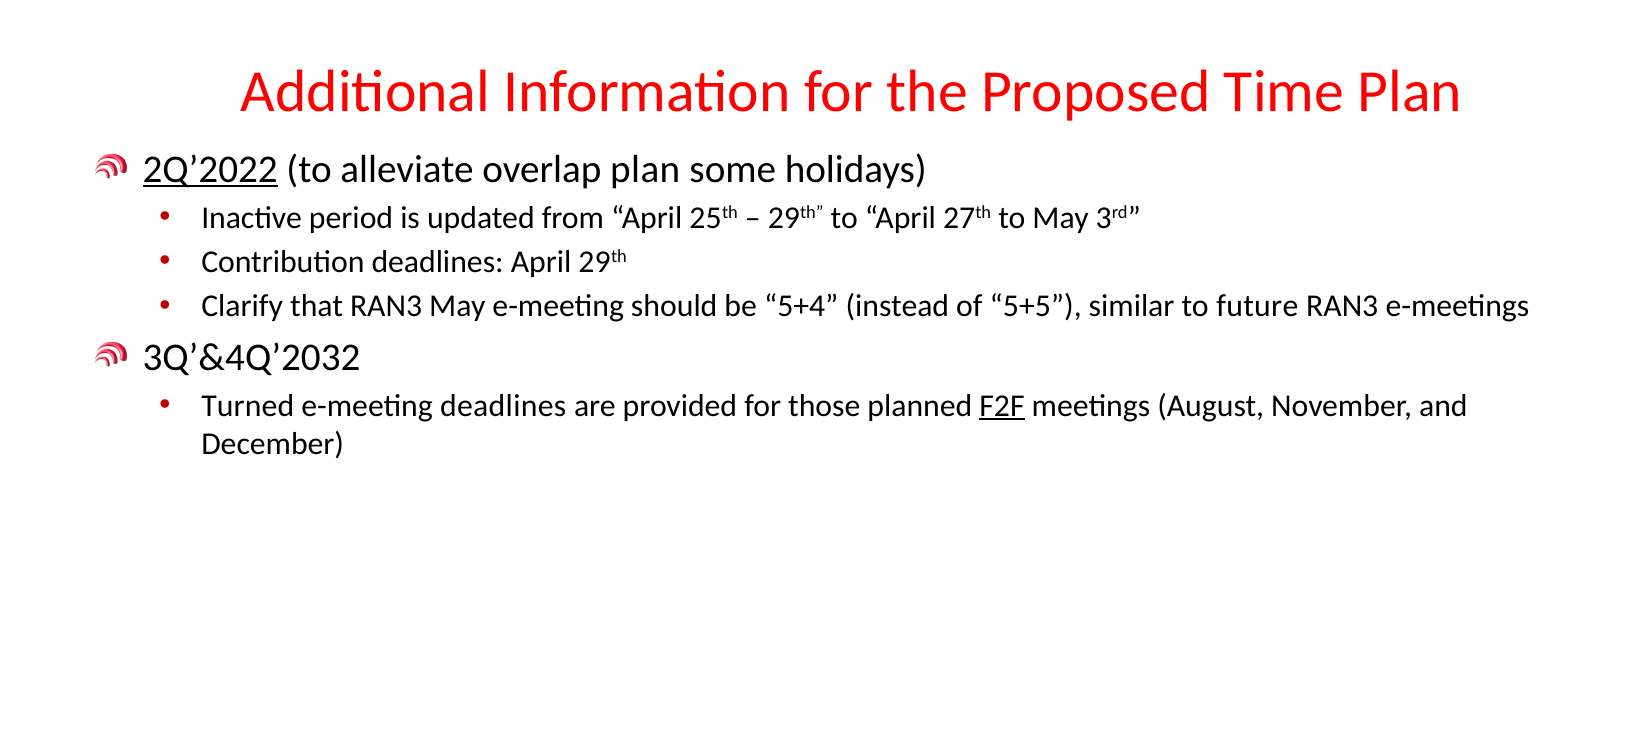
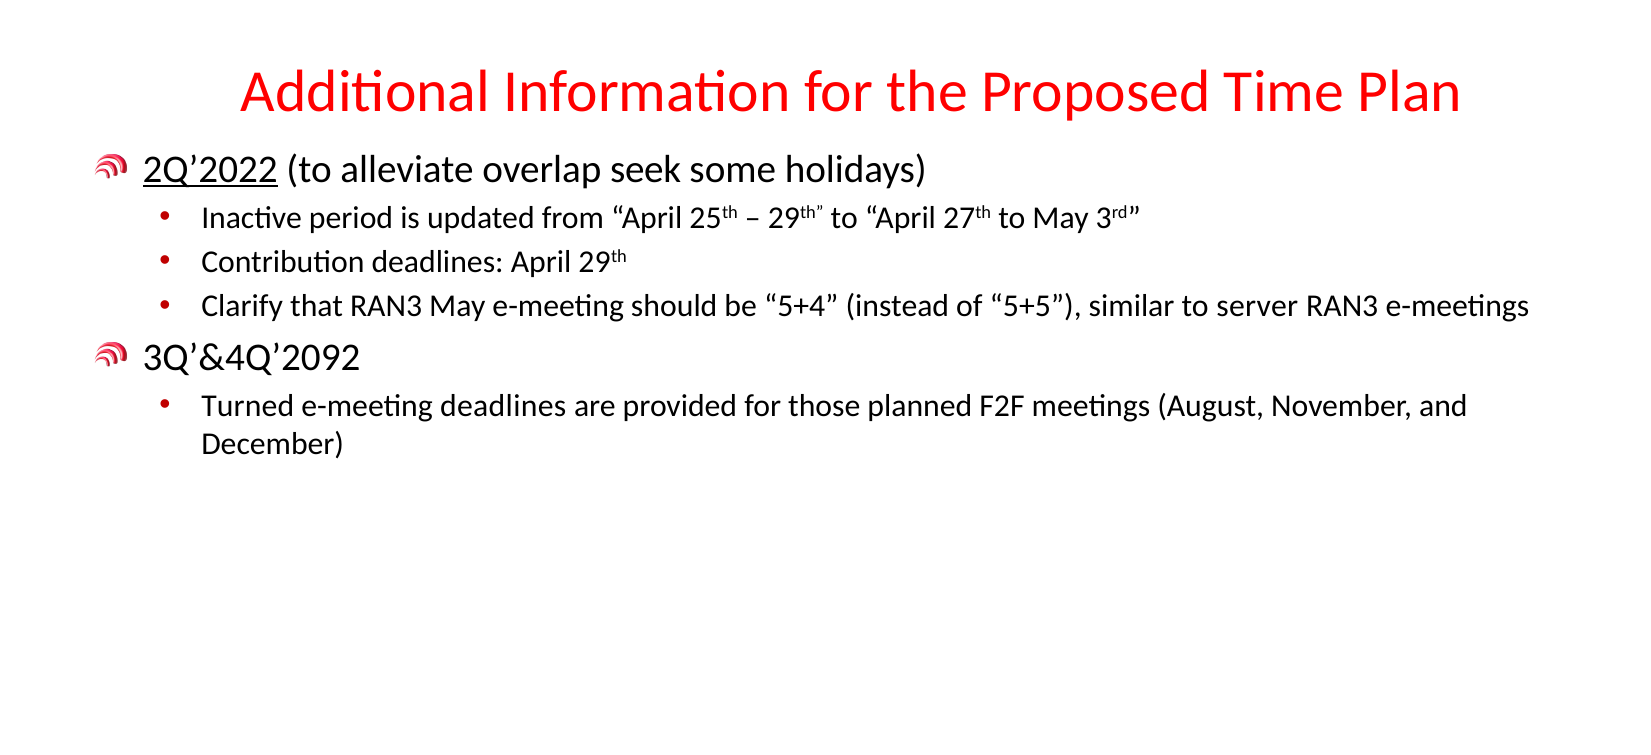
overlap plan: plan -> seek
future: future -> server
3Q’&4Q’2032: 3Q’&4Q’2032 -> 3Q’&4Q’2092
F2F underline: present -> none
